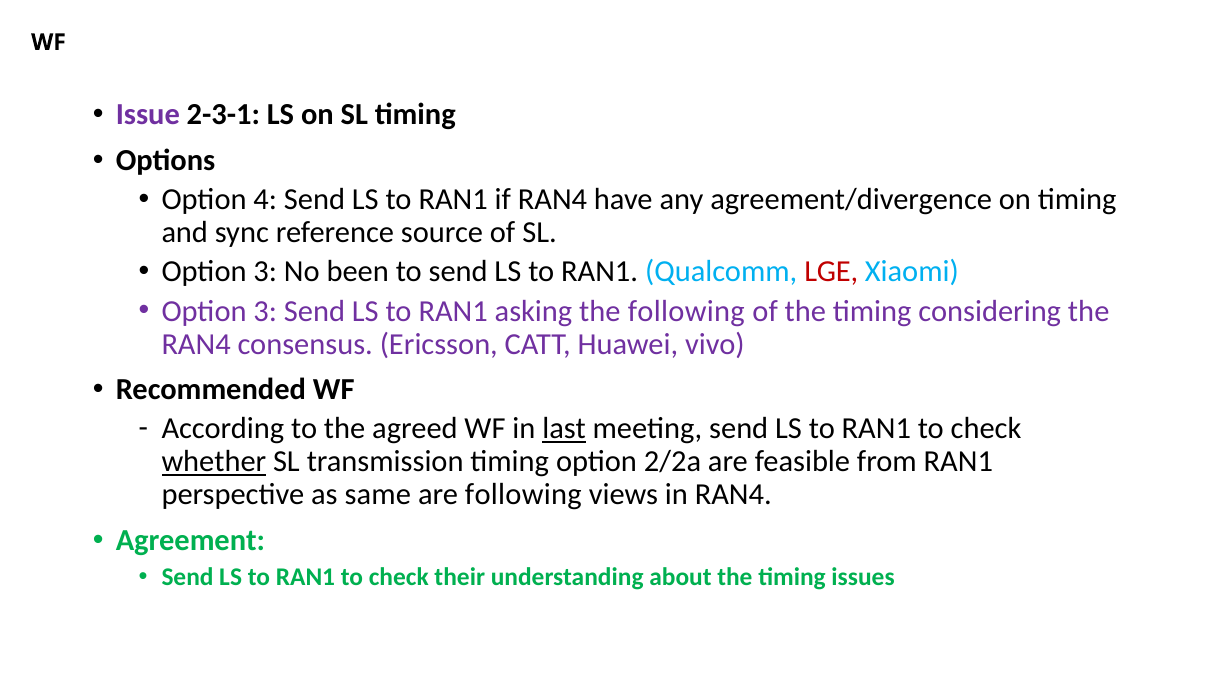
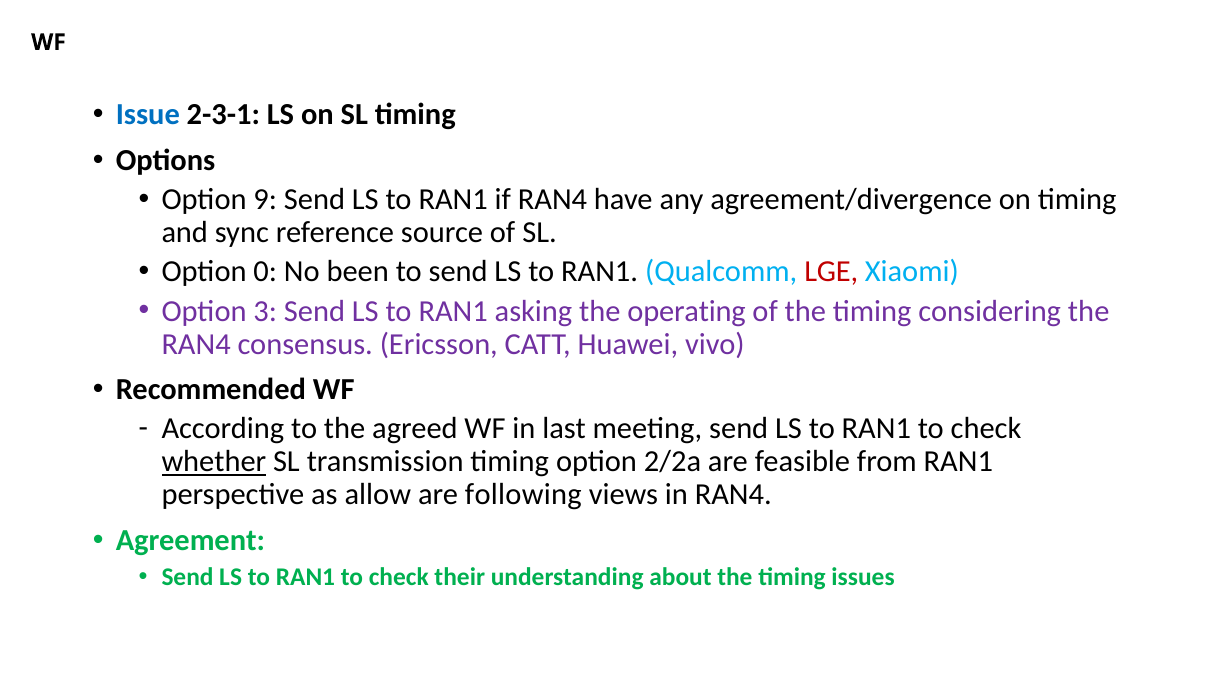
Issue colour: purple -> blue
4: 4 -> 9
3 at (265, 272): 3 -> 0
the following: following -> operating
last underline: present -> none
same: same -> allow
